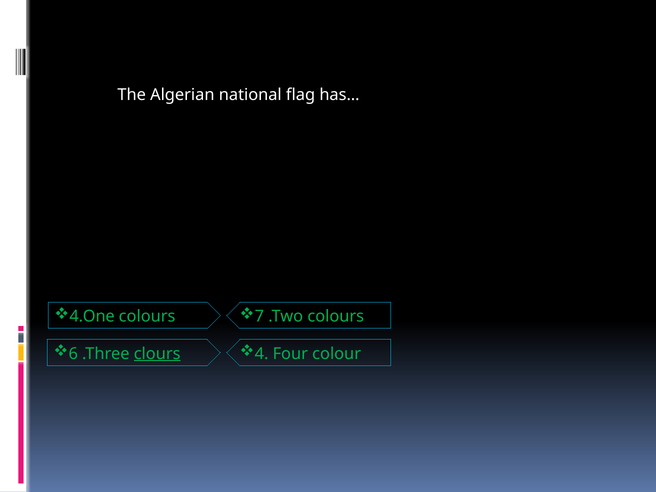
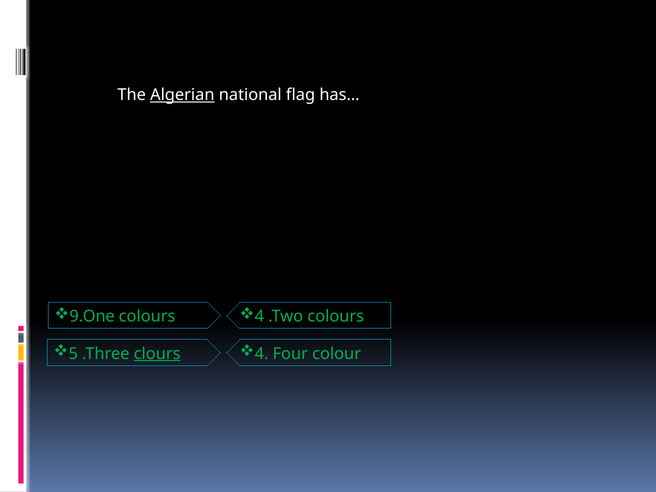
Algerian underline: none -> present
4.One: 4.One -> 9.One
7 at (259, 317): 7 -> 4
6: 6 -> 5
